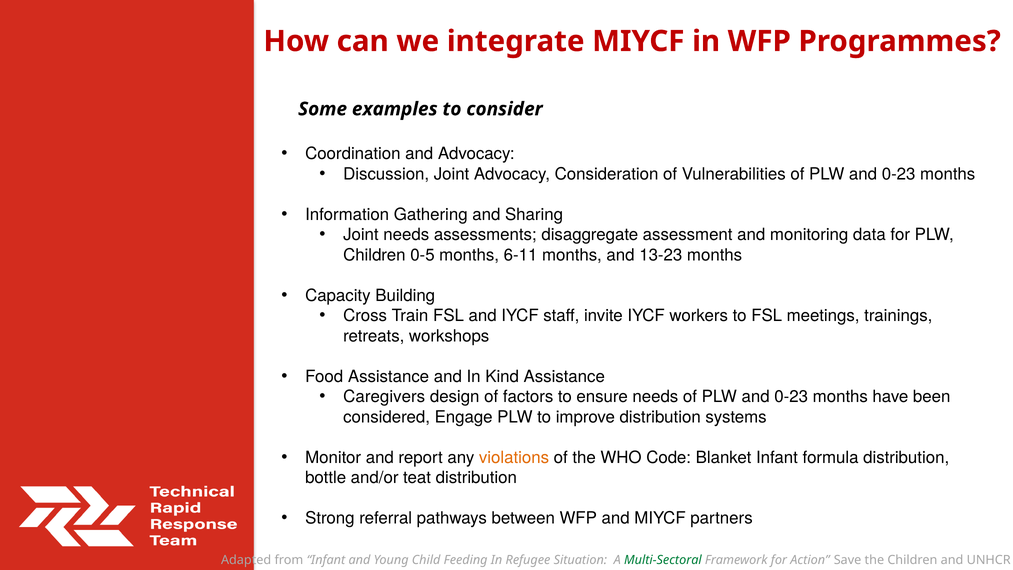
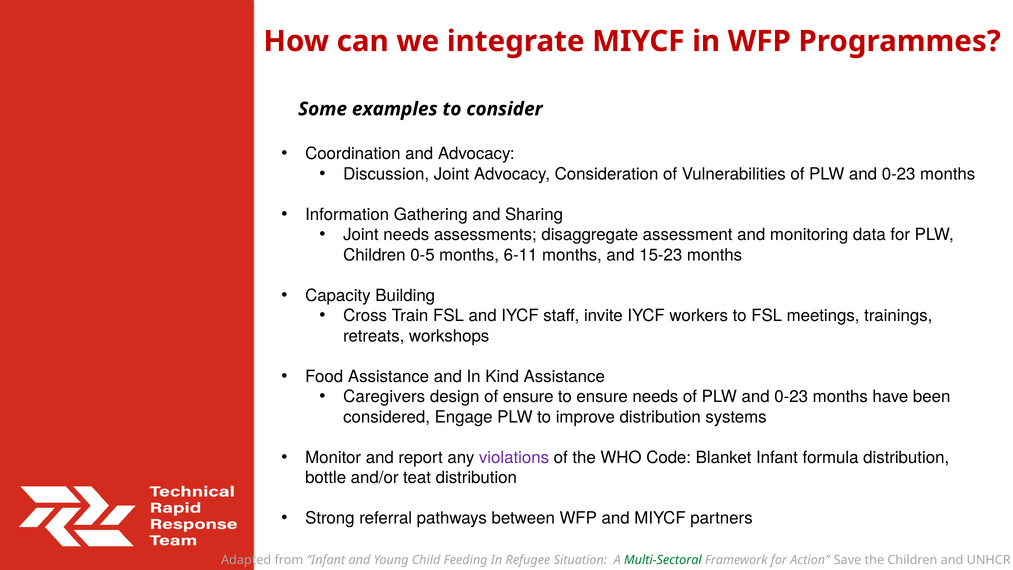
13-23: 13-23 -> 15-23
of factors: factors -> ensure
violations colour: orange -> purple
